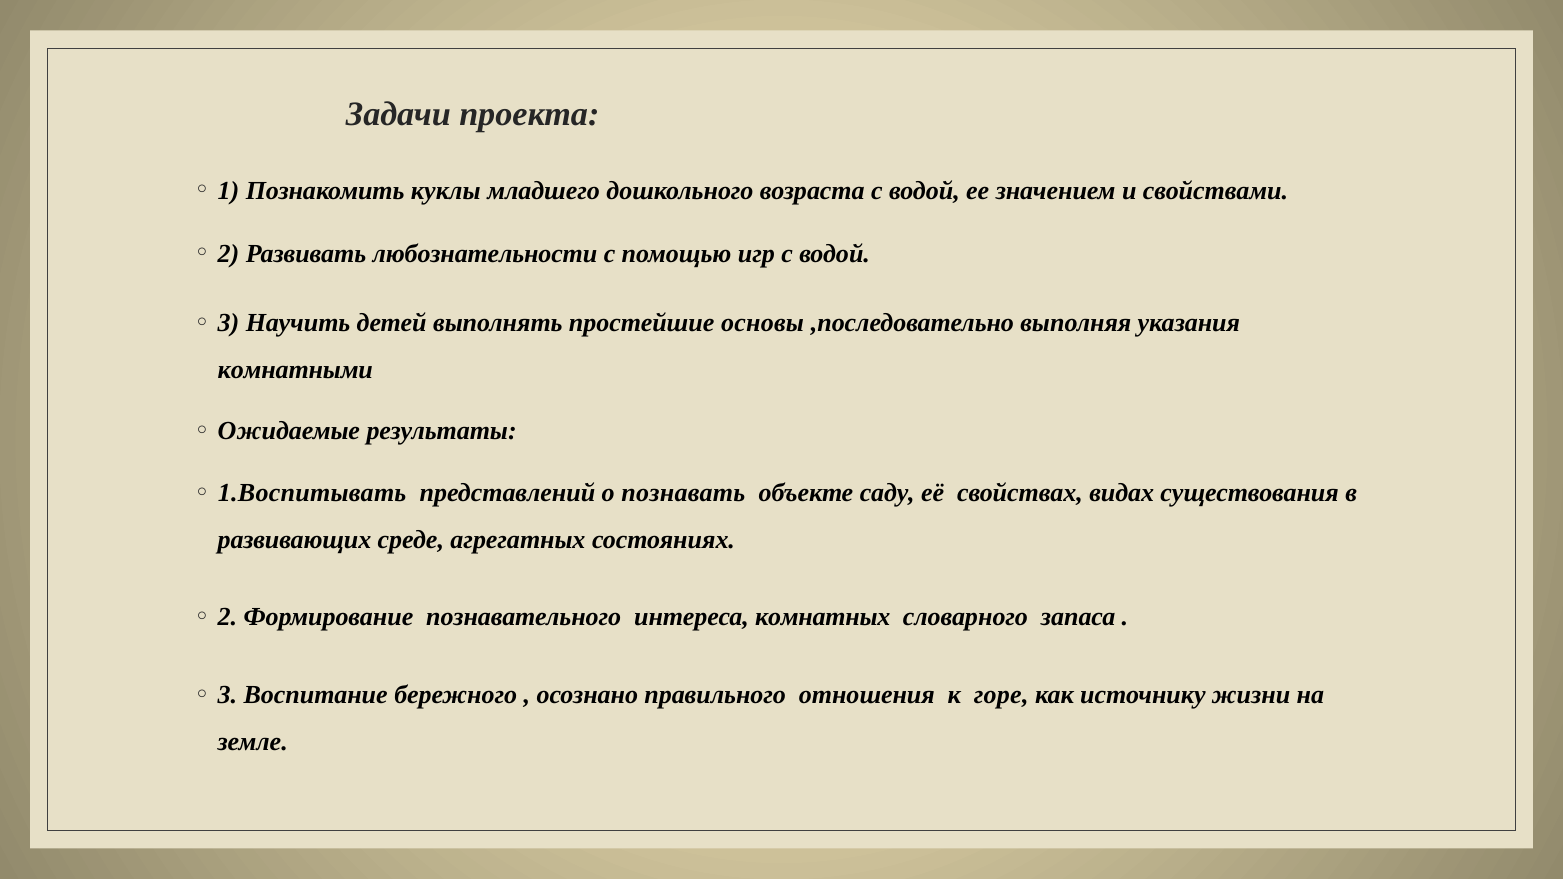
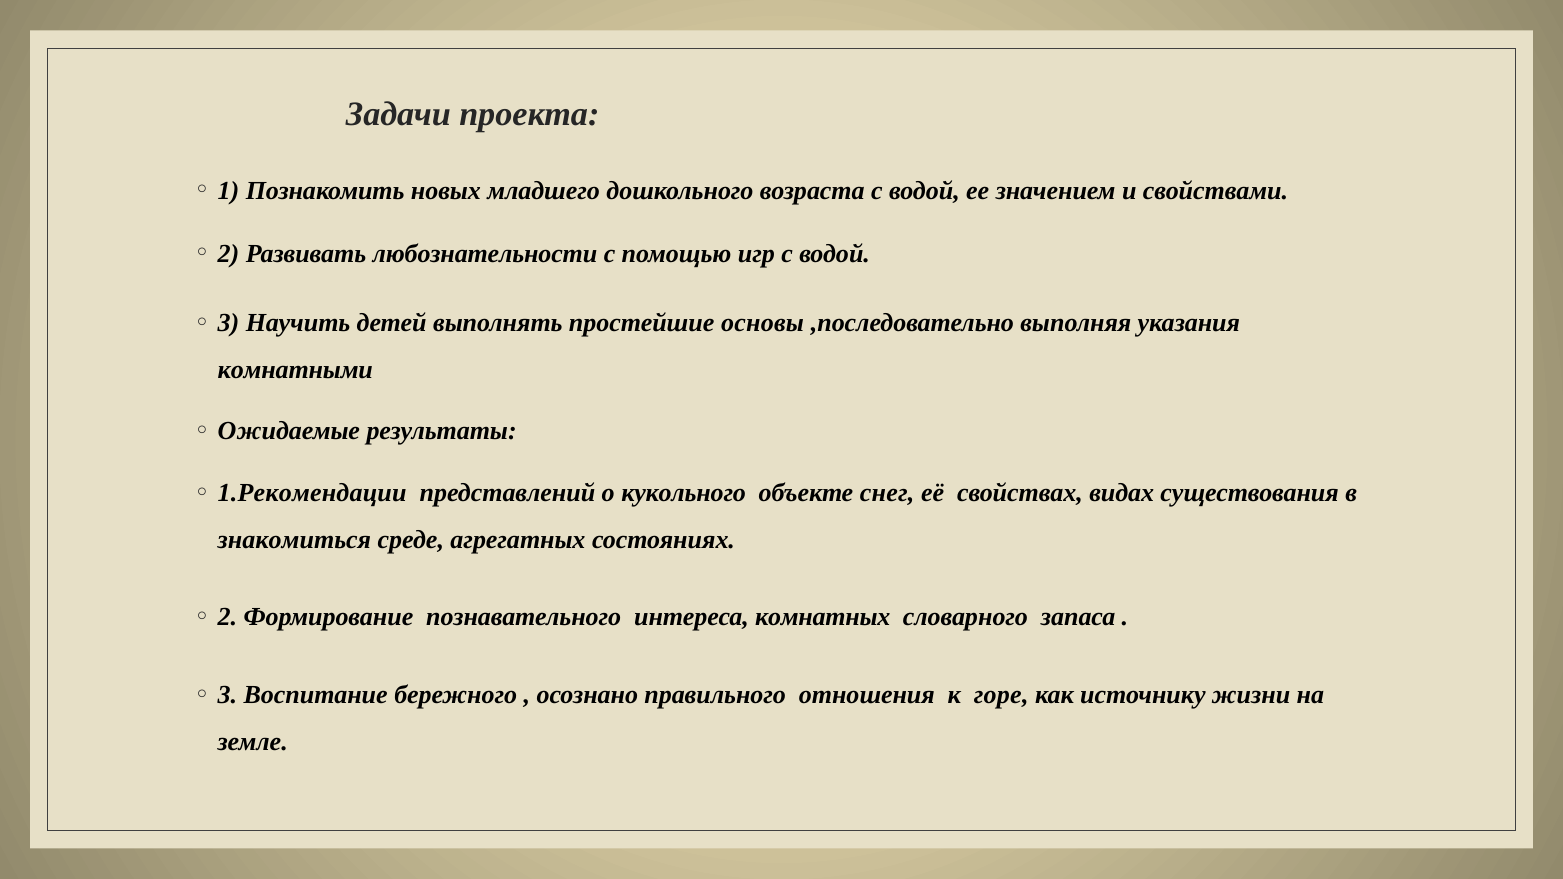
куклы: куклы -> новых
1.Воспитывать: 1.Воспитывать -> 1.Рекомендации
познавать: познавать -> кукольного
саду: саду -> снег
развивающих: развивающих -> знакомиться
